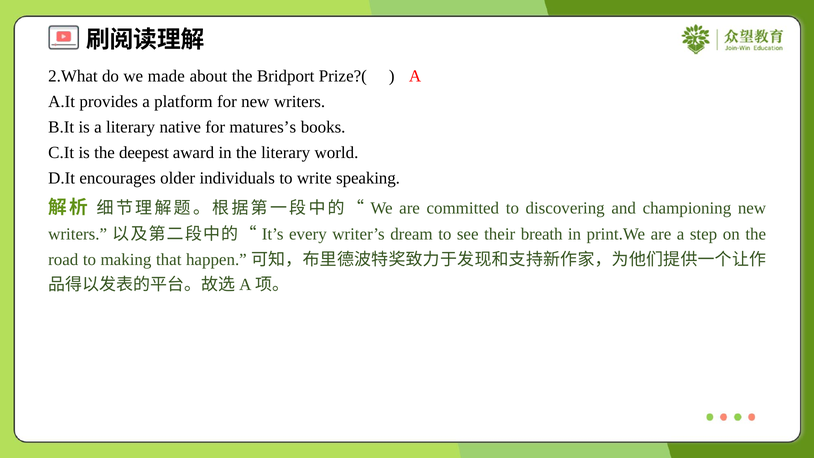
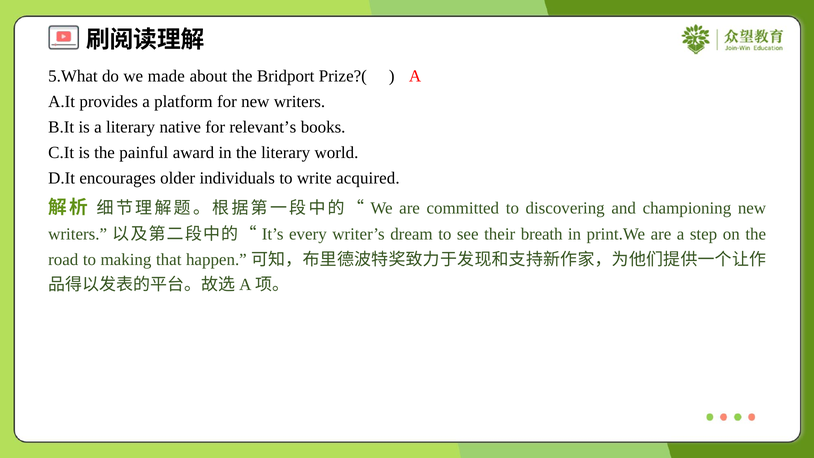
2.What: 2.What -> 5.What
matures’s: matures’s -> relevant’s
deepest: deepest -> painful
speaking: speaking -> acquired
